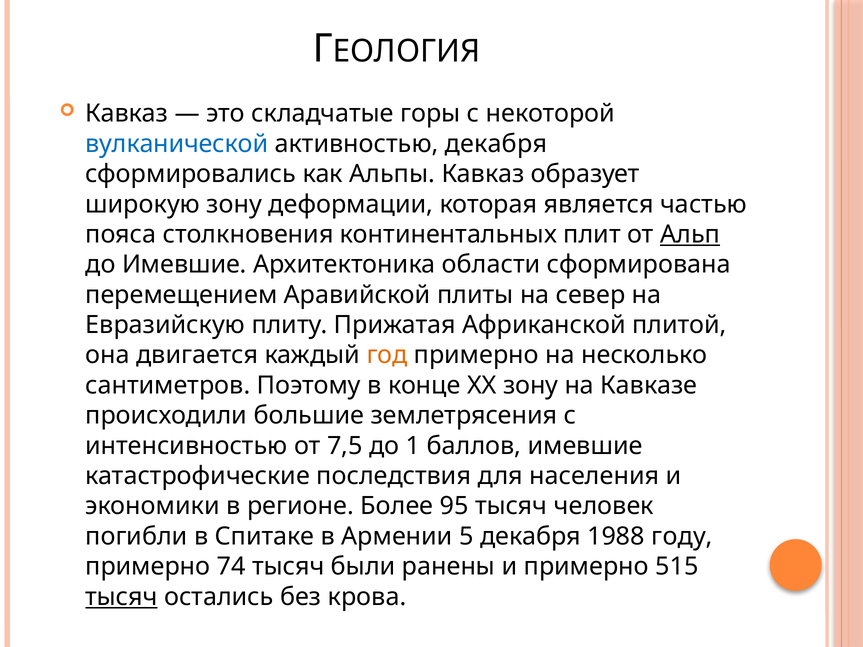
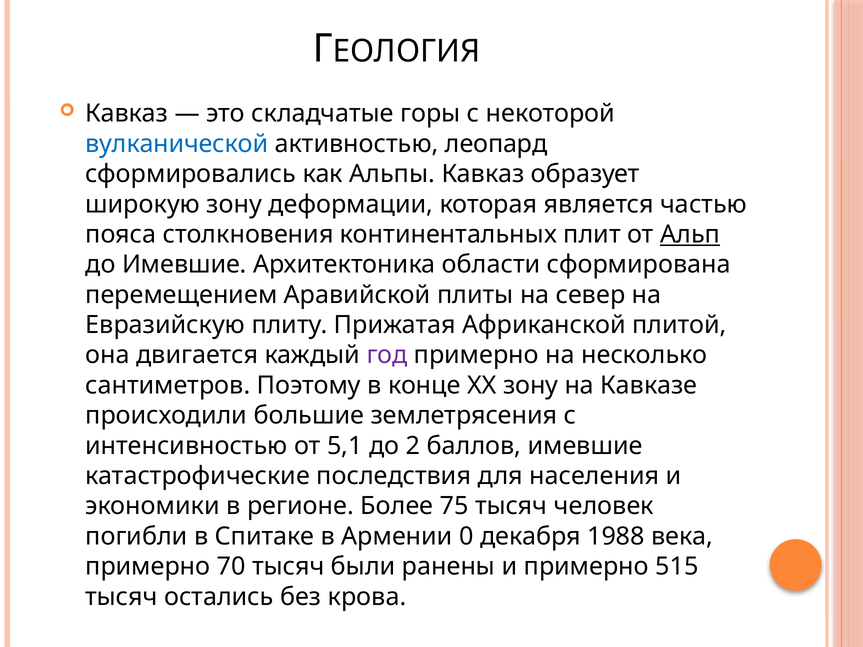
активностью декабря: декабря -> леопард
год colour: orange -> purple
7,5: 7,5 -> 5,1
1: 1 -> 2
95: 95 -> 75
5: 5 -> 0
году: году -> века
74: 74 -> 70
тысяч at (121, 597) underline: present -> none
